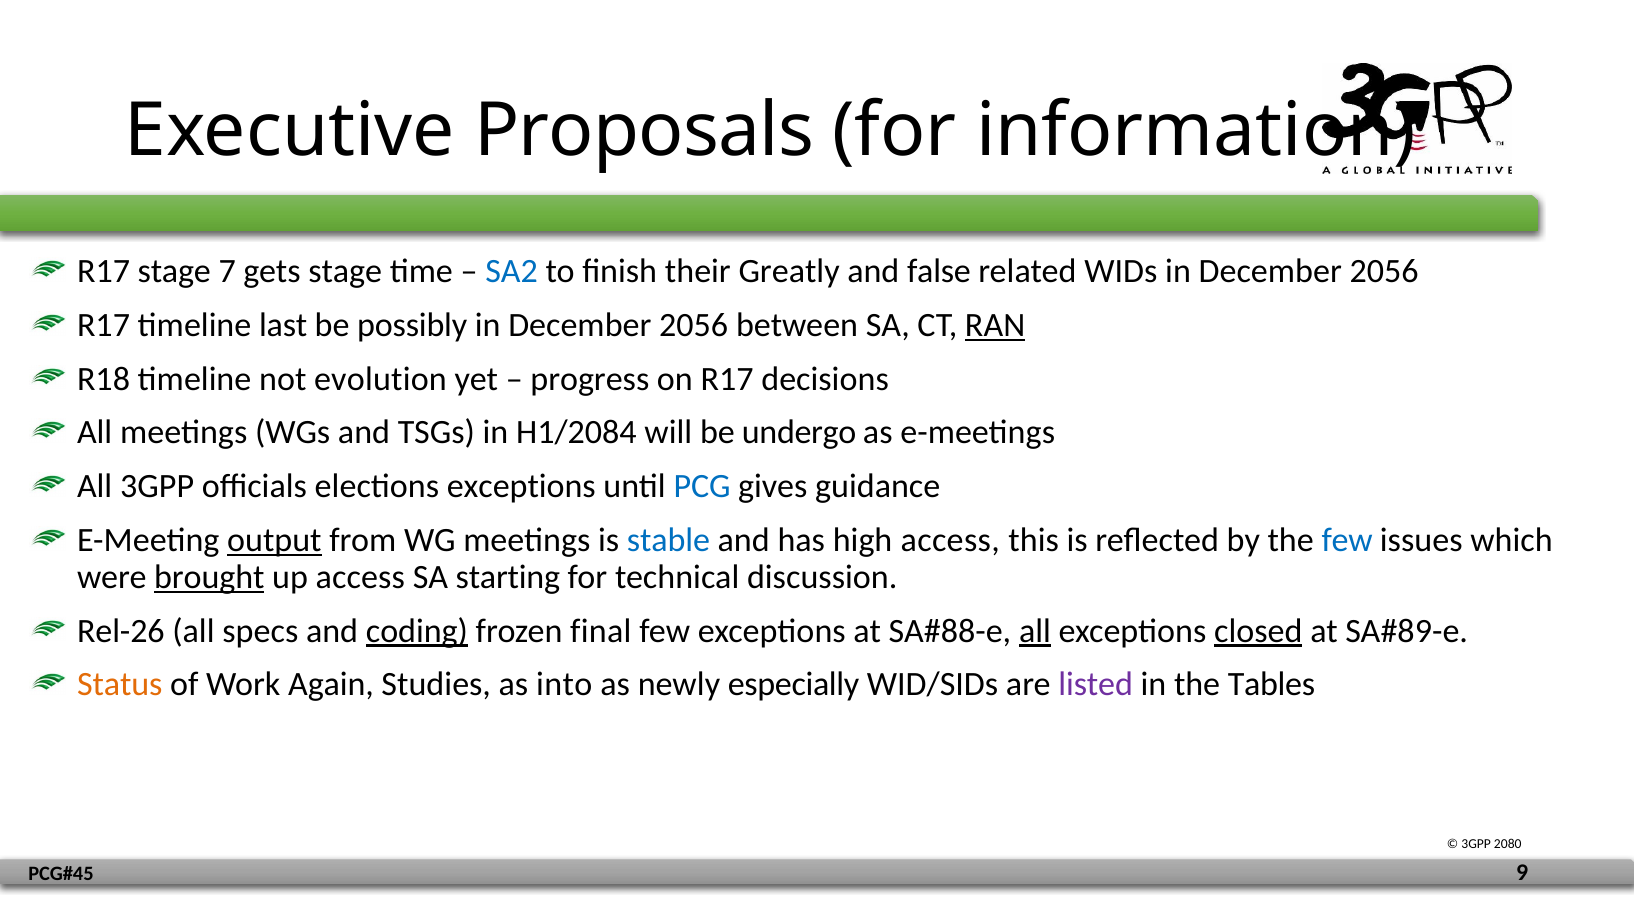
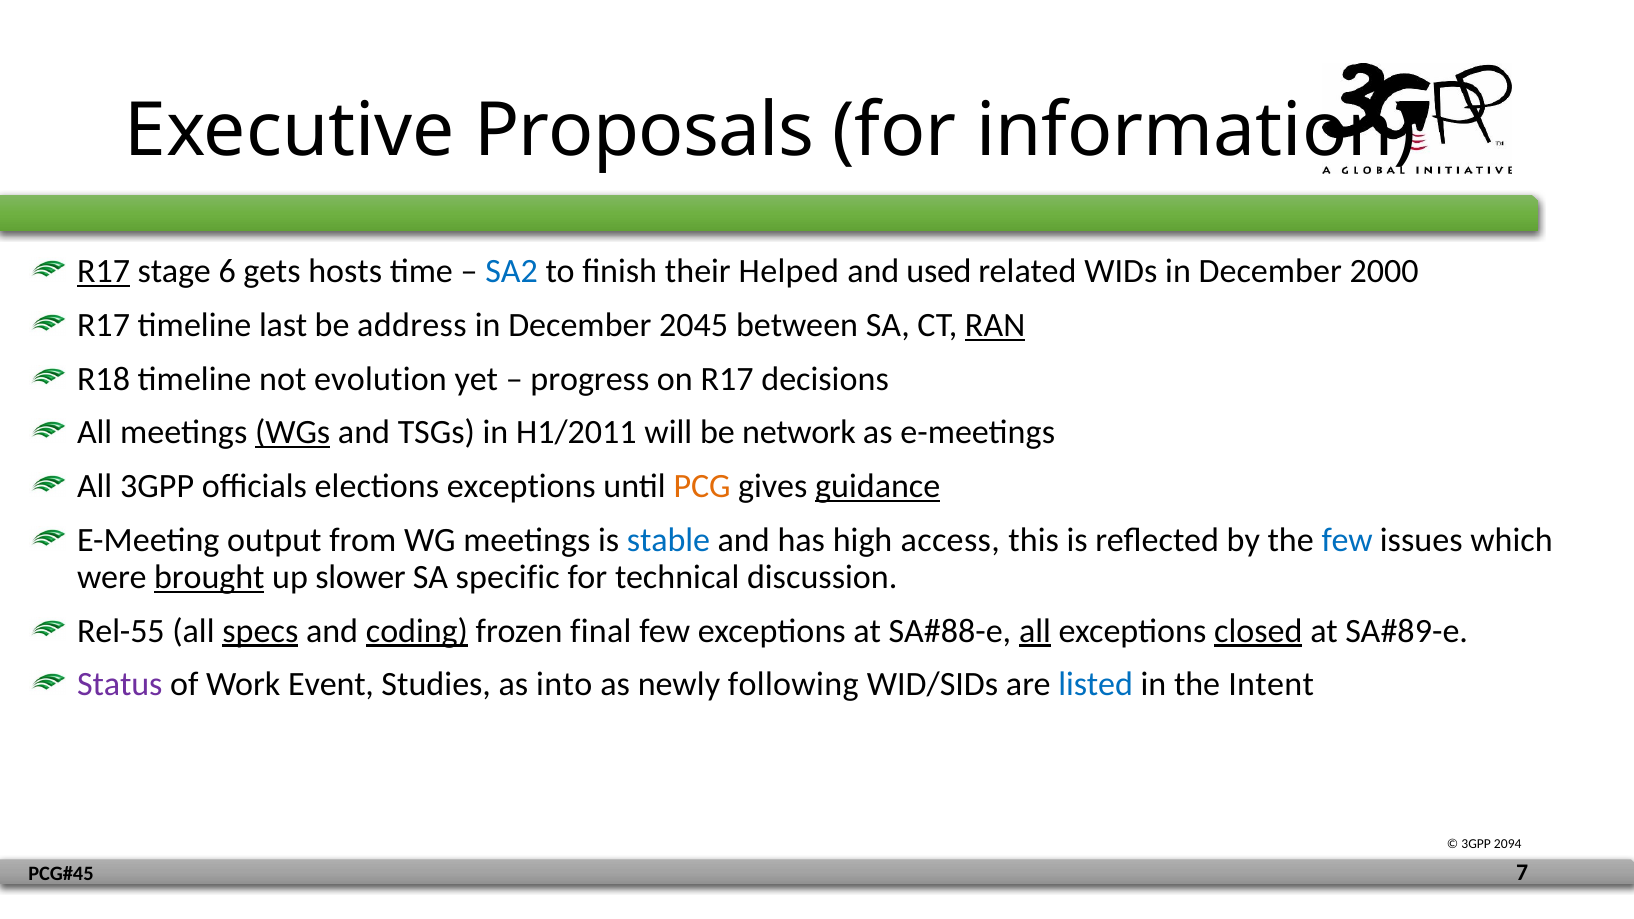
R17 at (104, 271) underline: none -> present
7: 7 -> 6
gets stage: stage -> hosts
Greatly: Greatly -> Helped
false: false -> used
WIDs in December 2056: 2056 -> 2000
possibly: possibly -> address
2056 at (694, 325): 2056 -> 2045
WGs underline: none -> present
H1/2084: H1/2084 -> H1/2011
undergo: undergo -> network
PCG colour: blue -> orange
guidance underline: none -> present
output underline: present -> none
up access: access -> slower
starting: starting -> specific
Rel-26: Rel-26 -> Rel-55
specs underline: none -> present
Status colour: orange -> purple
Again: Again -> Event
especially: especially -> following
listed colour: purple -> blue
Tables: Tables -> Intent
2080: 2080 -> 2094
9: 9 -> 7
